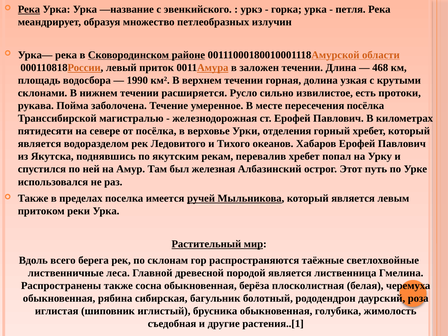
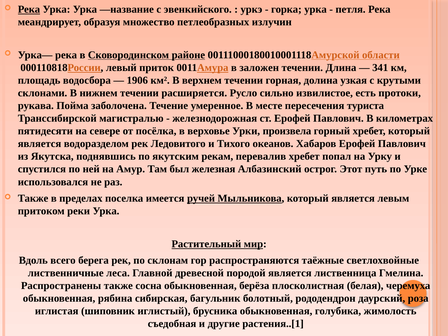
468: 468 -> 341
1990: 1990 -> 1906
пересечения посёлка: посёлка -> туриста
отделения: отделения -> произвела
